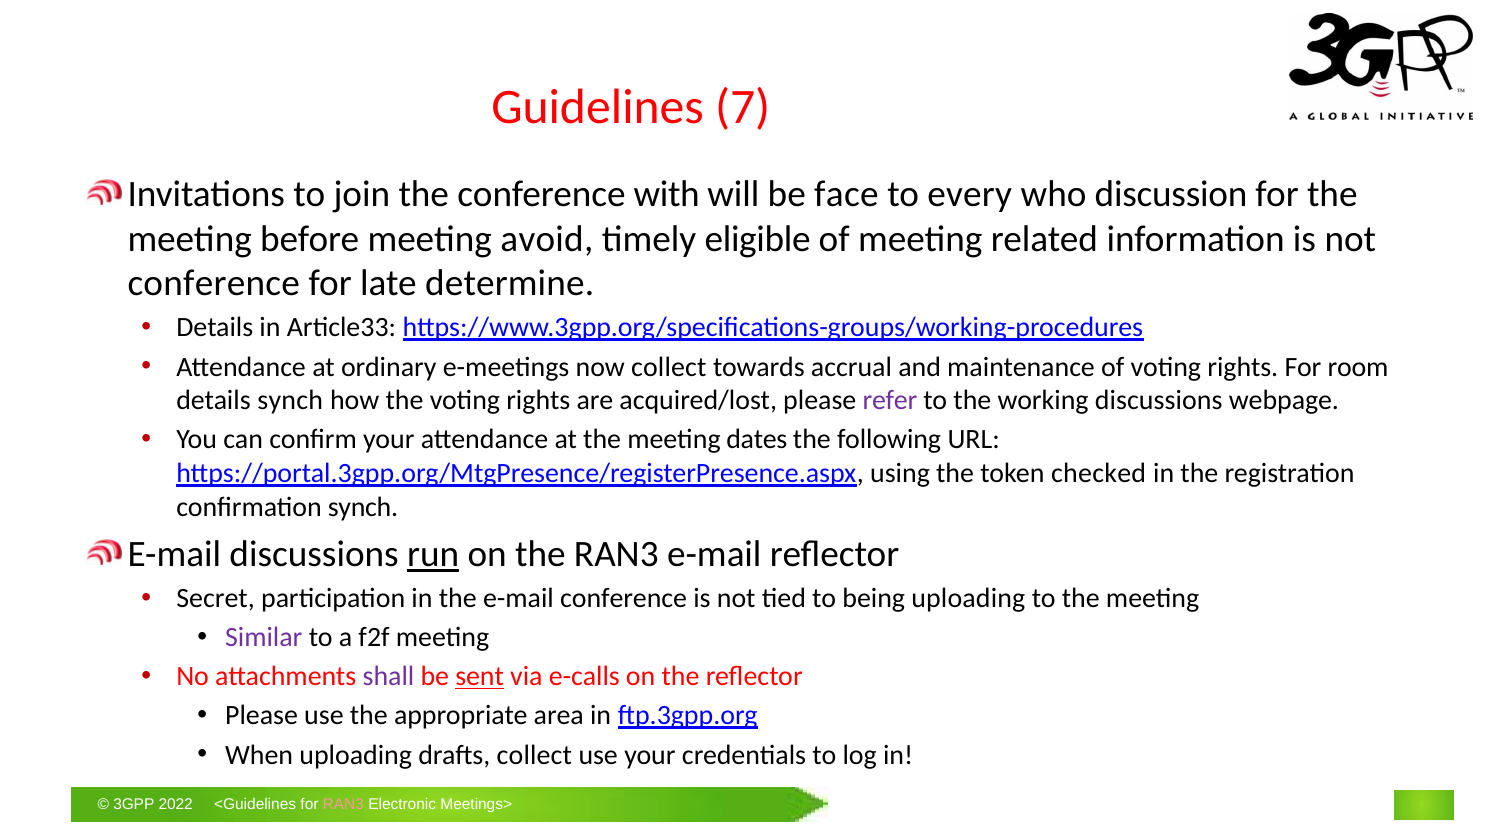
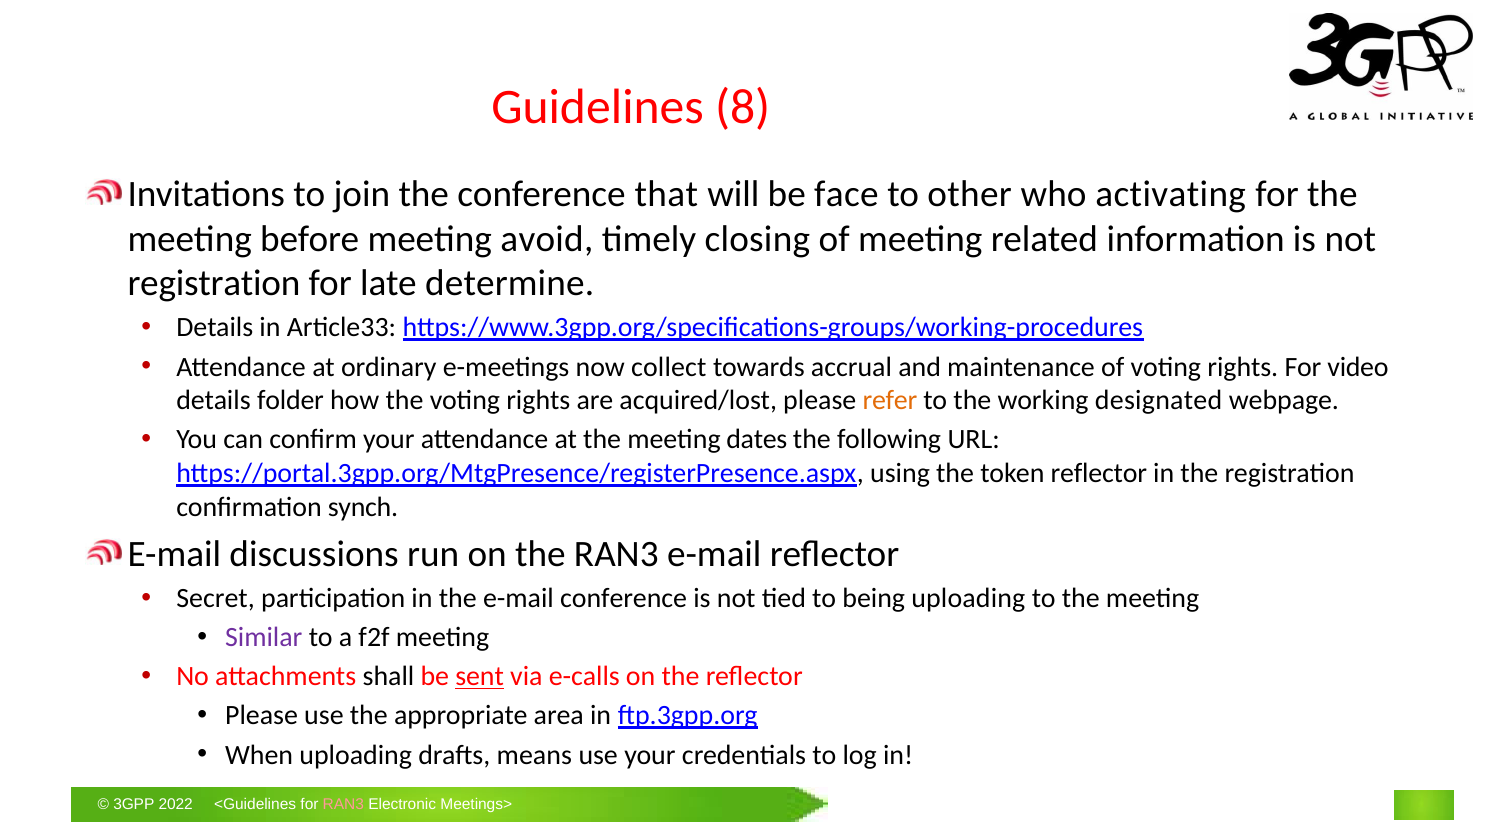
Guidelines 7: 7 -> 8
with: with -> that
every: every -> other
discussion: discussion -> activating
eligible: eligible -> closing
conference at (214, 284): conference -> registration
room: room -> video
details synch: synch -> folder
refer colour: purple -> orange
working discussions: discussions -> designated
token checked: checked -> reflector
run underline: present -> none
shall colour: purple -> black
drafts collect: collect -> means
